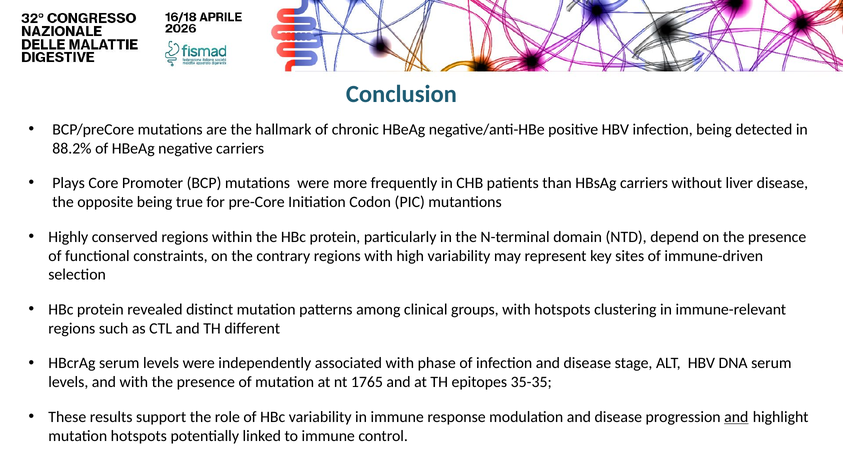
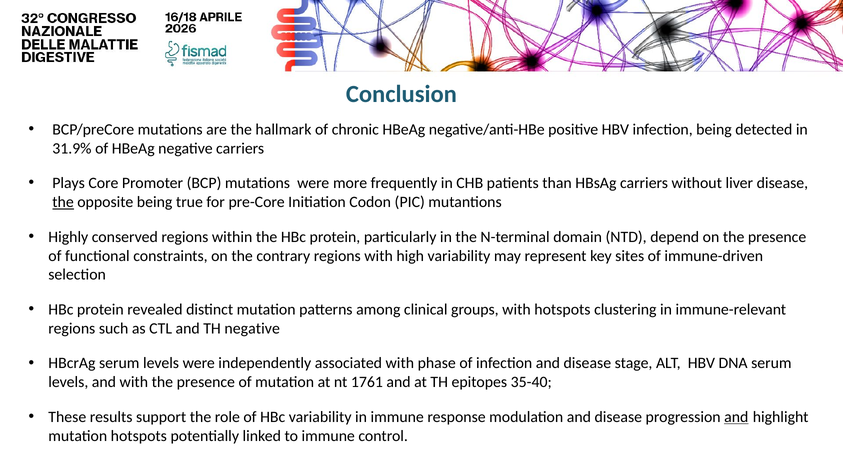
88.2%: 88.2% -> 31.9%
the at (63, 202) underline: none -> present
TH different: different -> negative
1765: 1765 -> 1761
35-35: 35-35 -> 35-40
